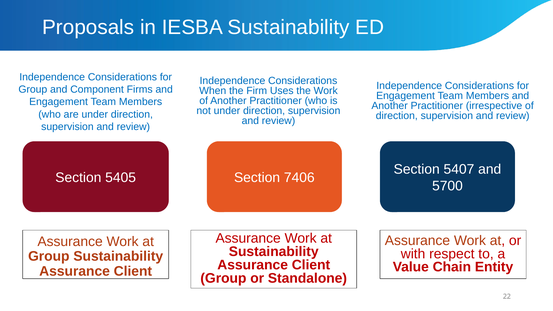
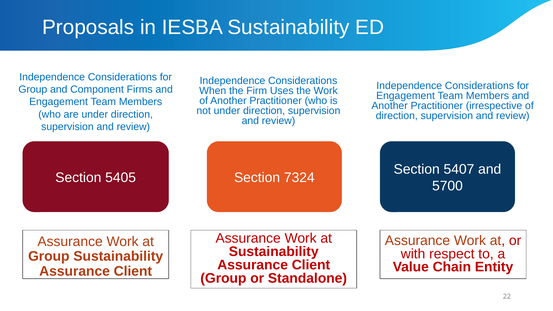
7406: 7406 -> 7324
